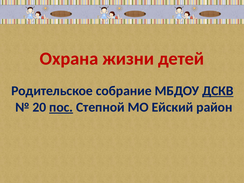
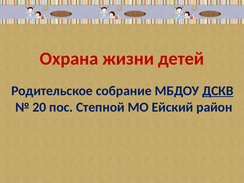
пос underline: present -> none
